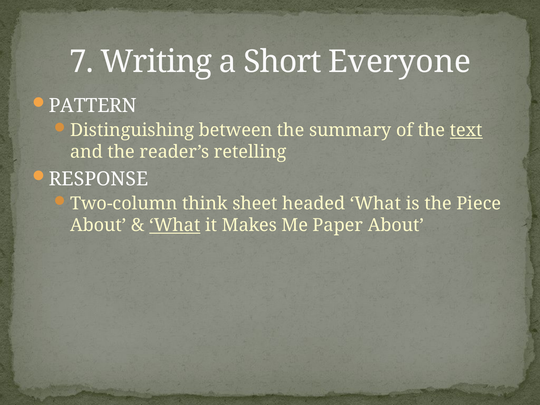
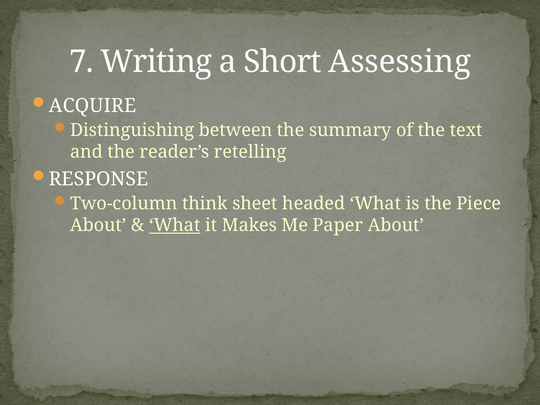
Everyone: Everyone -> Assessing
PATTERN: PATTERN -> ACQUIRE
text underline: present -> none
